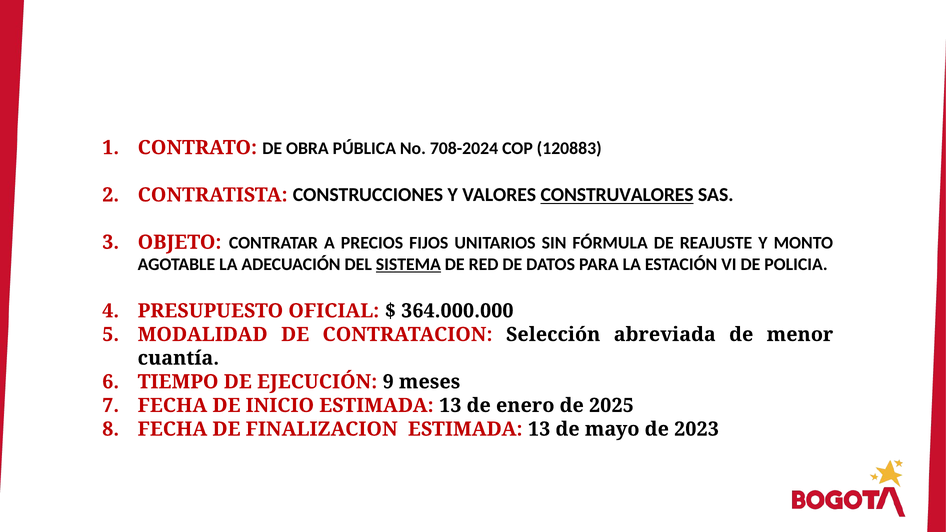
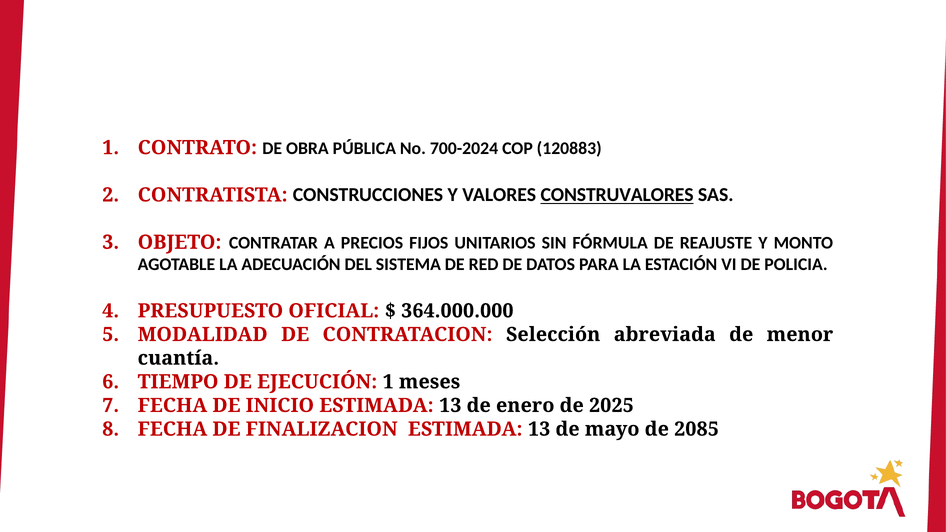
708-2024: 708-2024 -> 700-2024
SISTEMA underline: present -> none
EJECUCIÓN 9: 9 -> 1
2023: 2023 -> 2085
